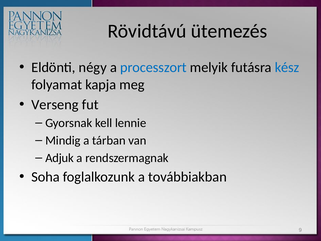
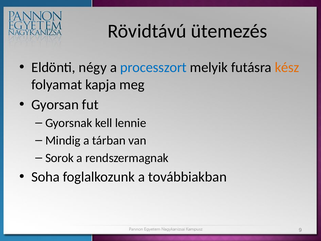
kész colour: blue -> orange
Verseng: Verseng -> Gyorsan
Adjuk: Adjuk -> Sorok
